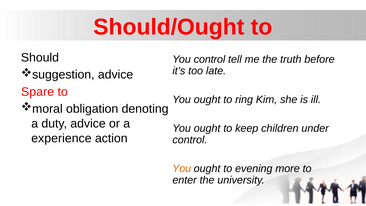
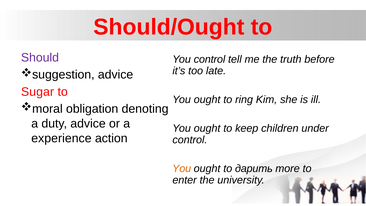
Should colour: black -> purple
Spare: Spare -> Sugar
evening: evening -> дарить
